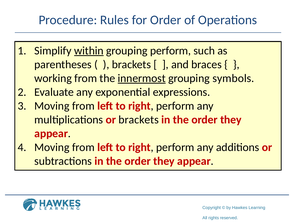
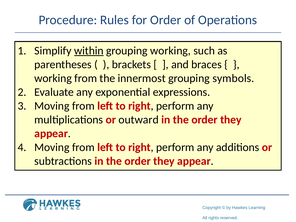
grouping perform: perform -> working
innermost underline: present -> none
or brackets: brackets -> outward
